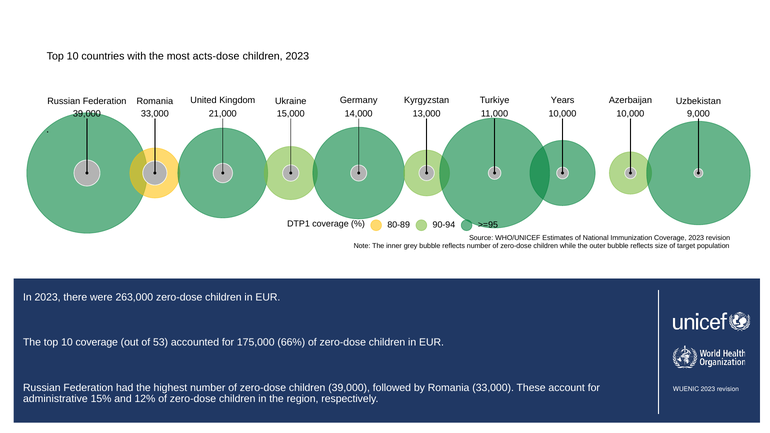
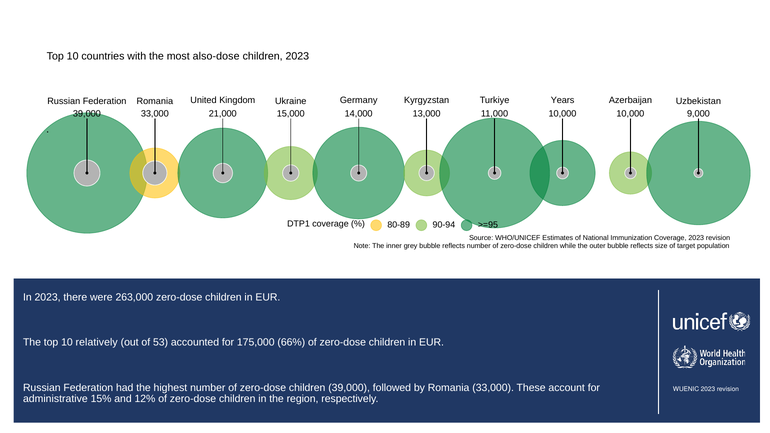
acts-dose: acts-dose -> also-dose
10 coverage: coverage -> relatively
